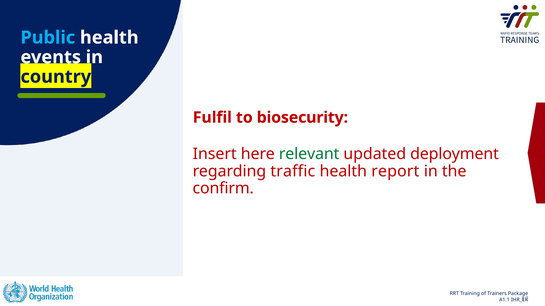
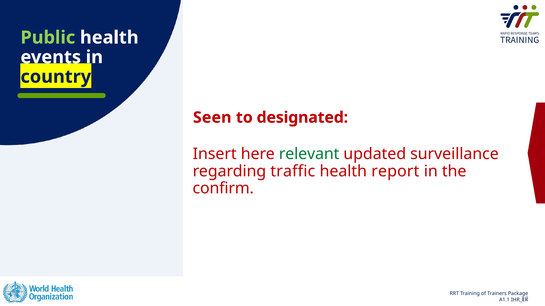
Public colour: light blue -> light green
Fulfil: Fulfil -> Seen
biosecurity: biosecurity -> designated
deployment: deployment -> surveillance
